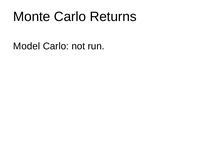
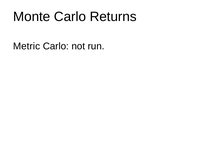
Model: Model -> Metric
